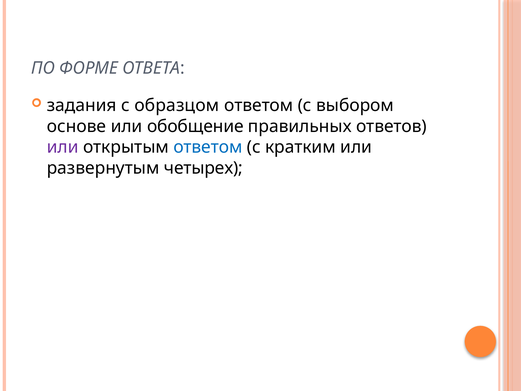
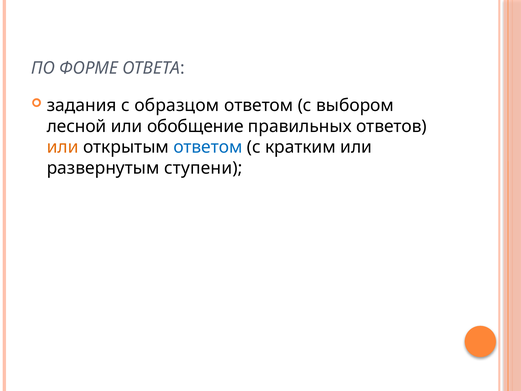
основе: основе -> лесной
или at (63, 147) colour: purple -> orange
четырех: четырех -> ступени
